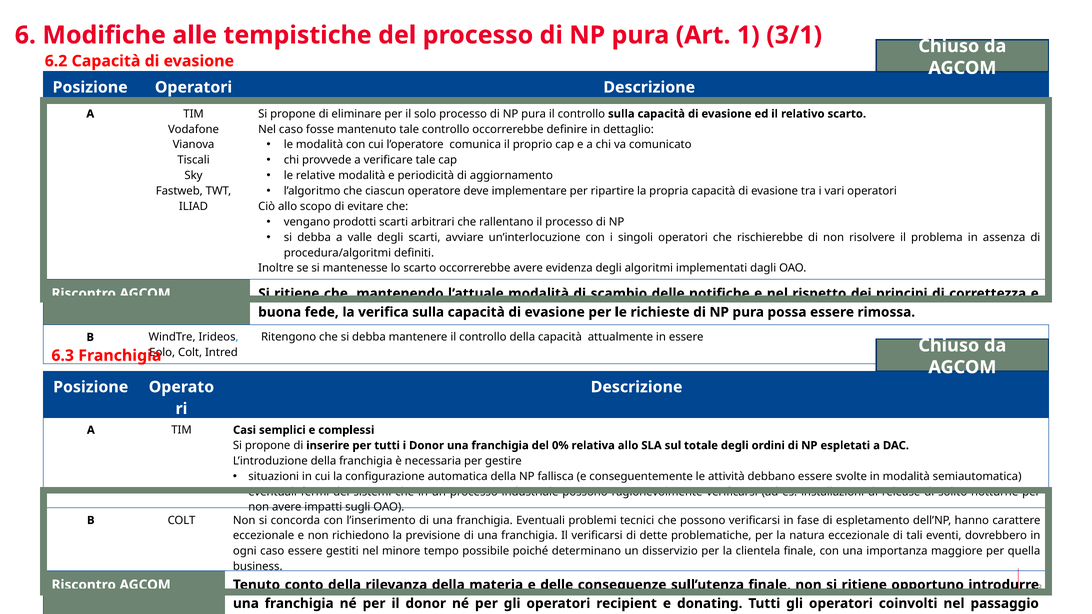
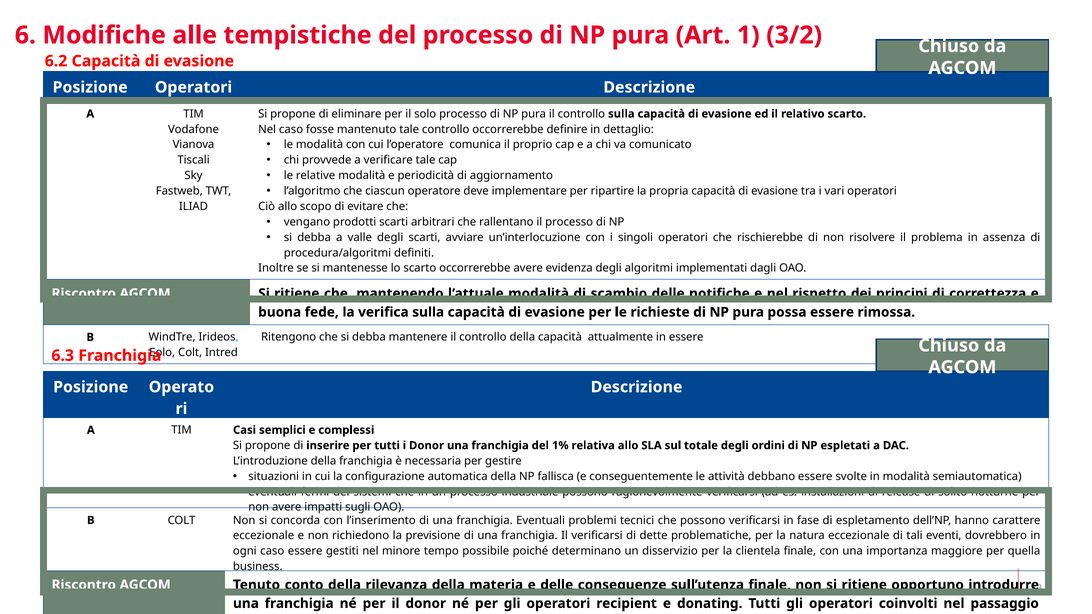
3/1: 3/1 -> 3/2
0%: 0% -> 1%
